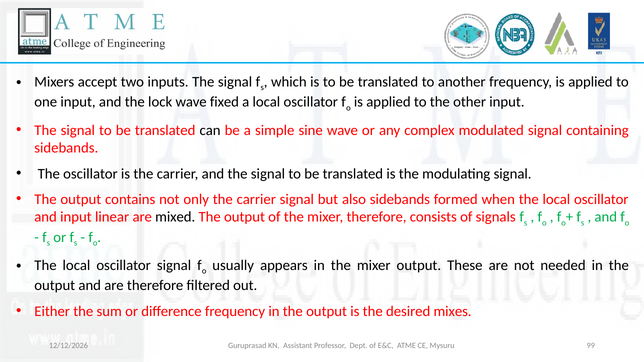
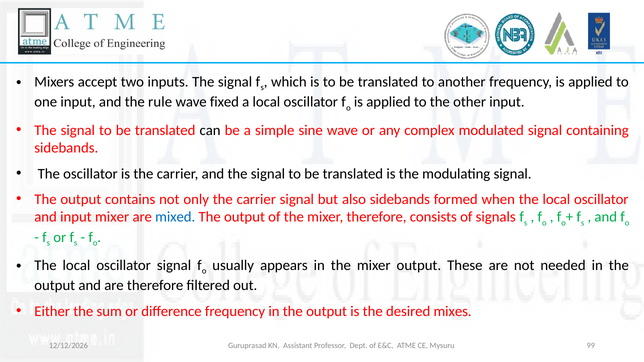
lock: lock -> rule
input linear: linear -> mixer
mixed colour: black -> blue
